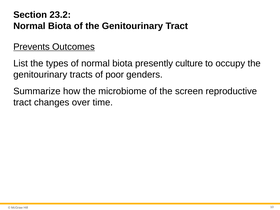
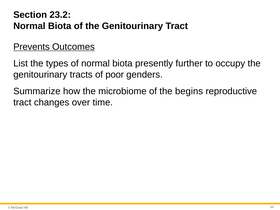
culture: culture -> further
screen: screen -> begins
